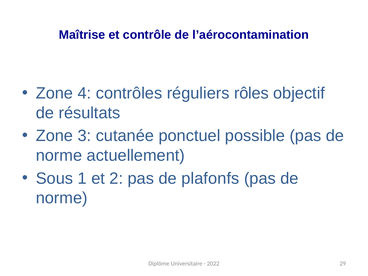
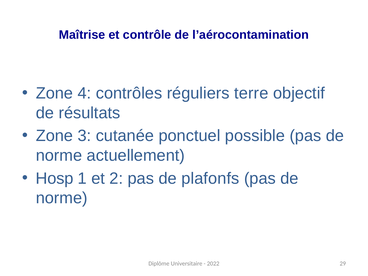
rôles: rôles -> terre
Sous: Sous -> Hosp
